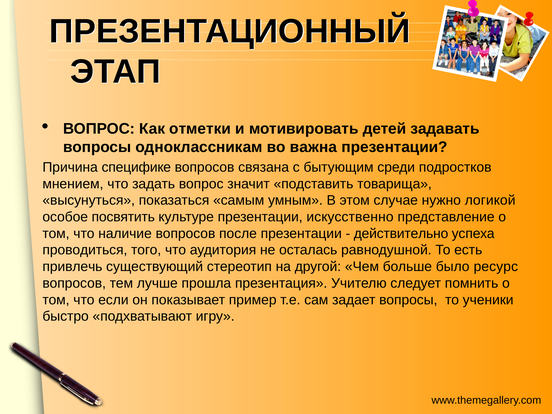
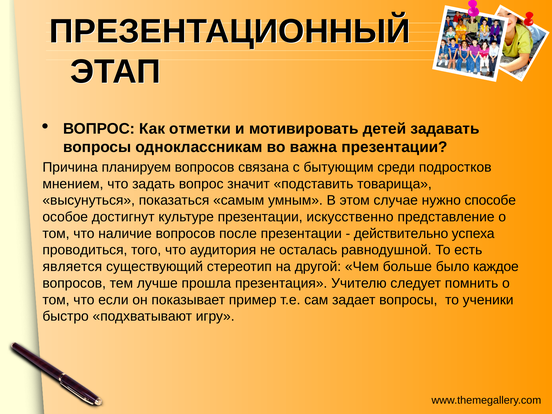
специфике: специфике -> планируем
логикой: логикой -> способе
посвятить: посвятить -> достигнут
привлечь: привлечь -> является
ресурс: ресурс -> каждое
